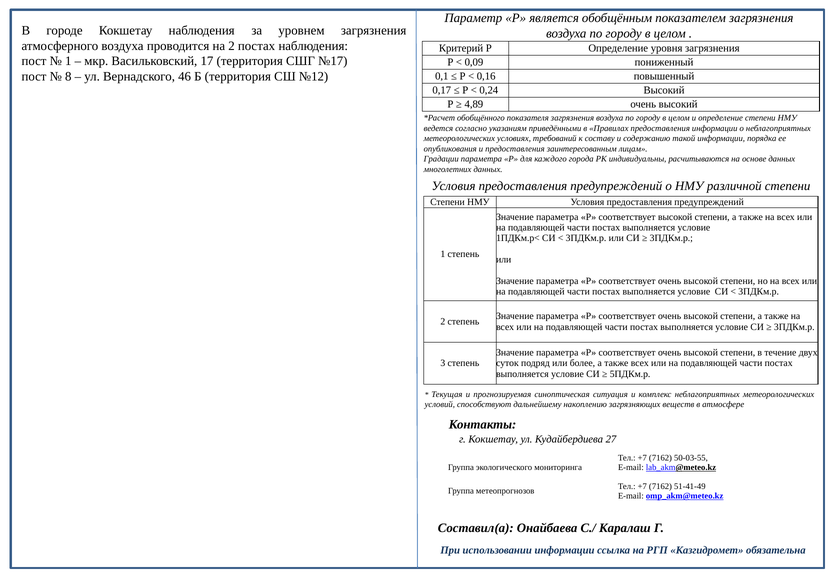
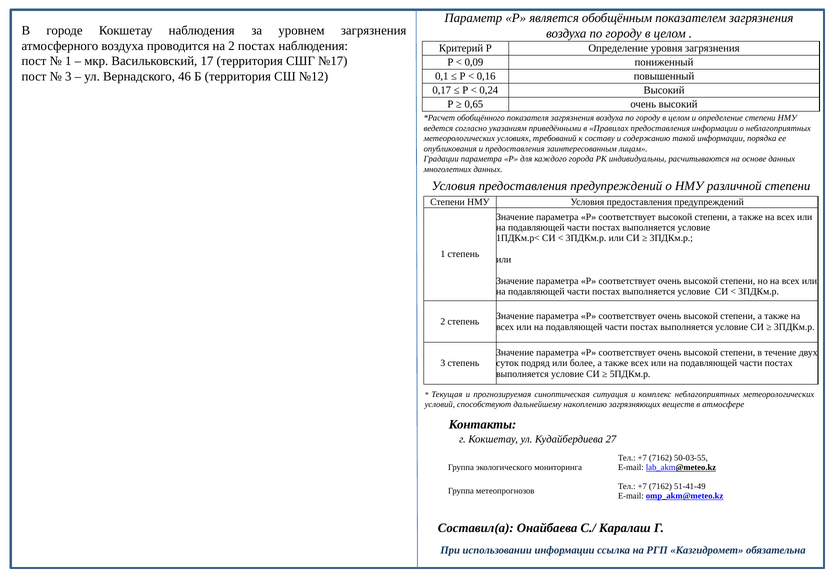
8 at (68, 77): 8 -> 3
4,89: 4,89 -> 0,65
